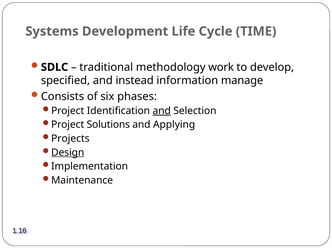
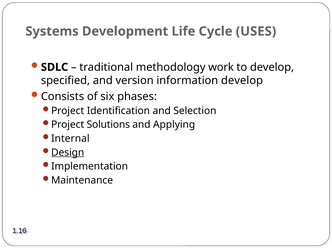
TIME: TIME -> USES
instead: instead -> version
information manage: manage -> develop
and at (162, 111) underline: present -> none
Projects: Projects -> Internal
